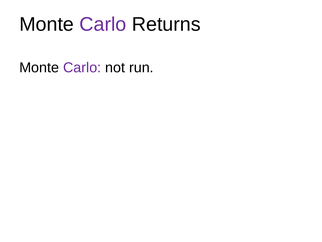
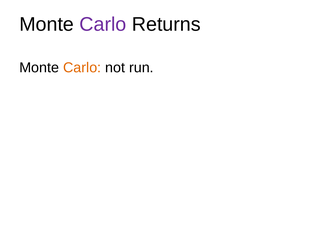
Carlo at (82, 68) colour: purple -> orange
